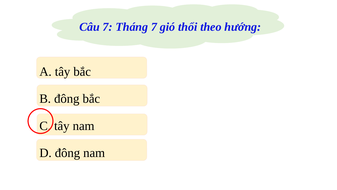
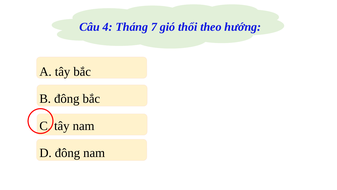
Câu 7: 7 -> 4
